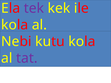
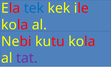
tek colour: purple -> blue
